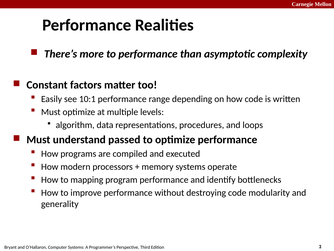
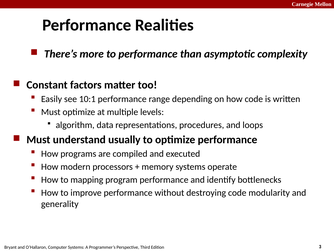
passed: passed -> usually
